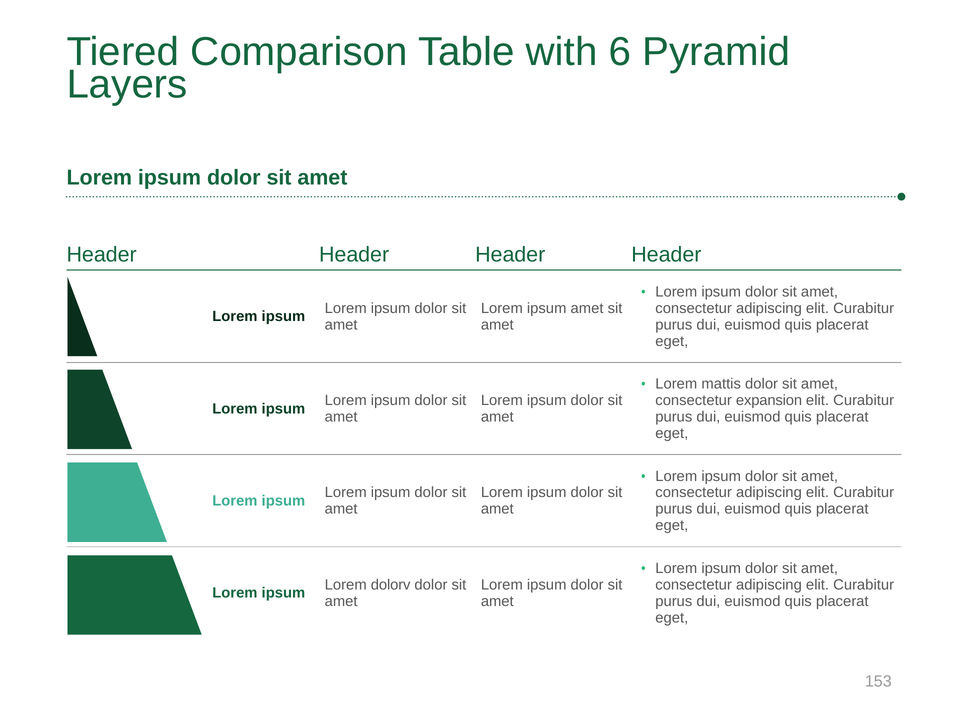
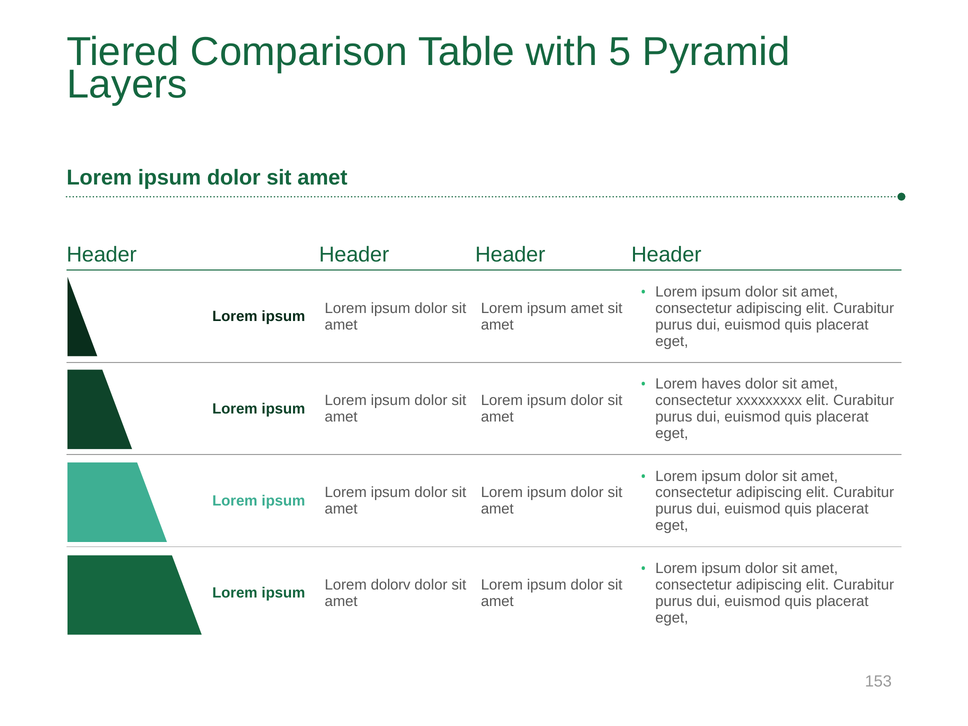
6: 6 -> 5
mattis: mattis -> haves
expansion: expansion -> xxxxxxxxx
